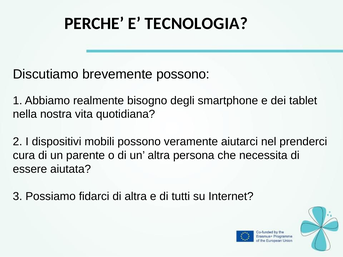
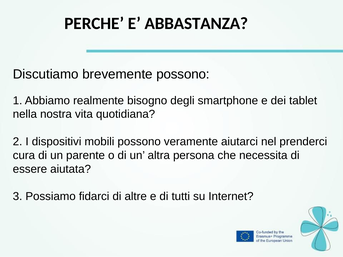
TECNOLOGIA: TECNOLOGIA -> ABBASTANZA
di altra: altra -> altre
